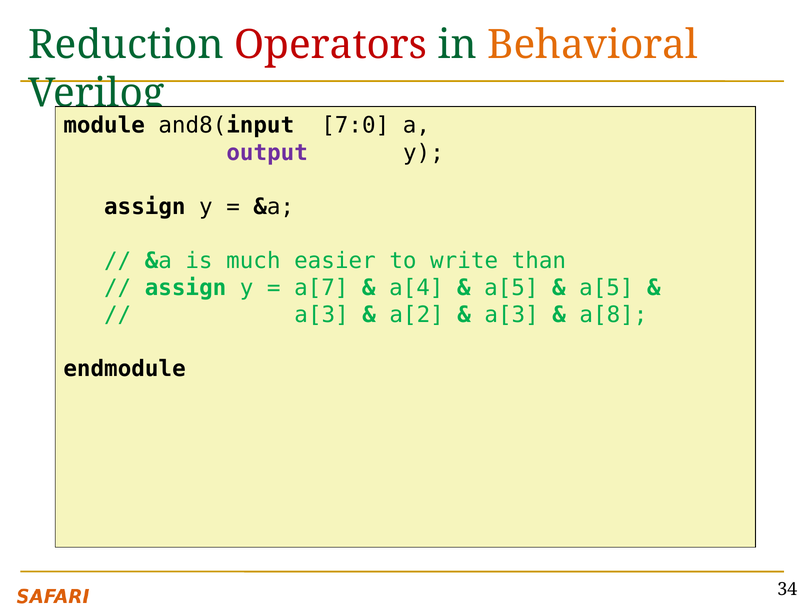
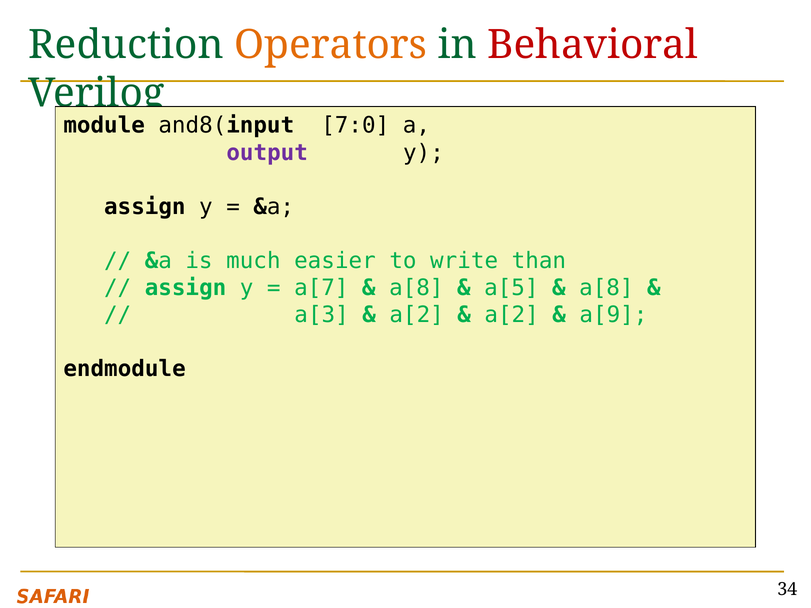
Operators colour: red -> orange
Behavioral colour: orange -> red
a[4 at (416, 288): a[4 -> a[8
a[5 at (606, 288): a[5 -> a[8
a[3 at (512, 315): a[3 -> a[2
a[8: a[8 -> a[9
